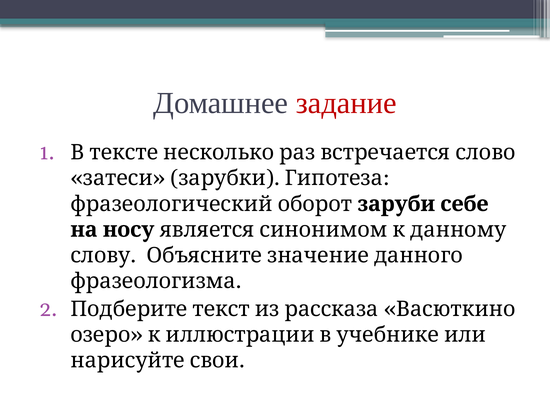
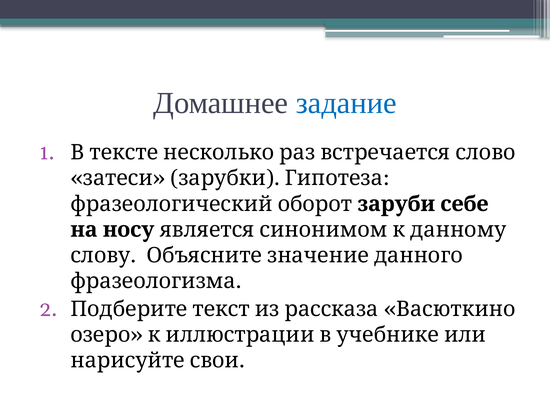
задание colour: red -> blue
